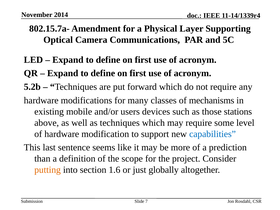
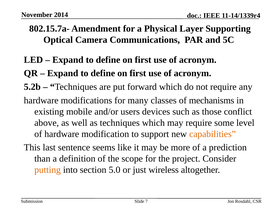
stations: stations -> conflict
capabilities colour: blue -> orange
1.6: 1.6 -> 5.0
globally: globally -> wireless
